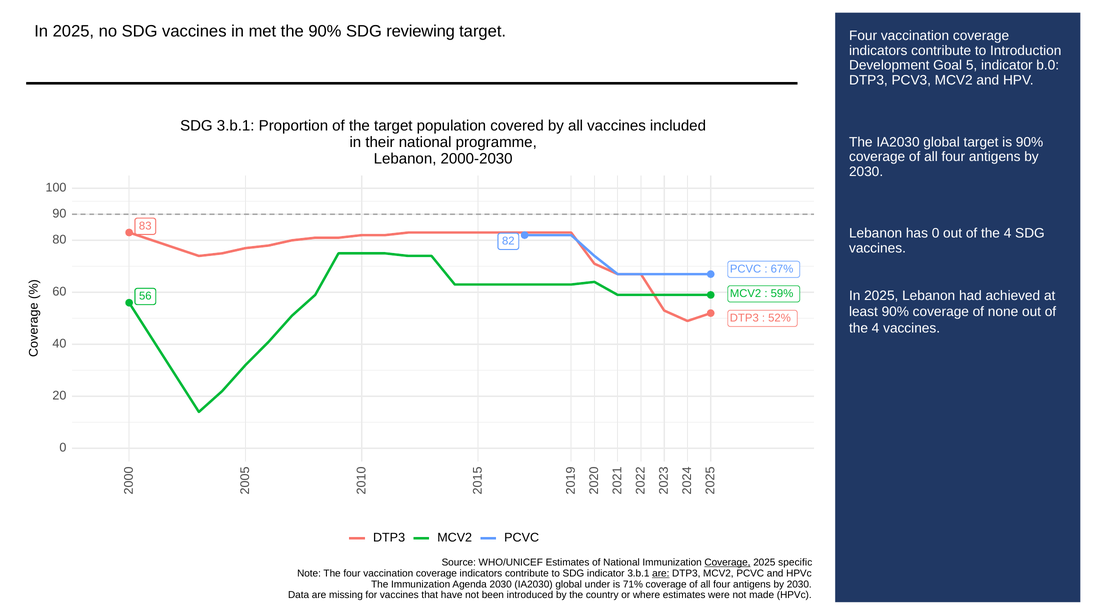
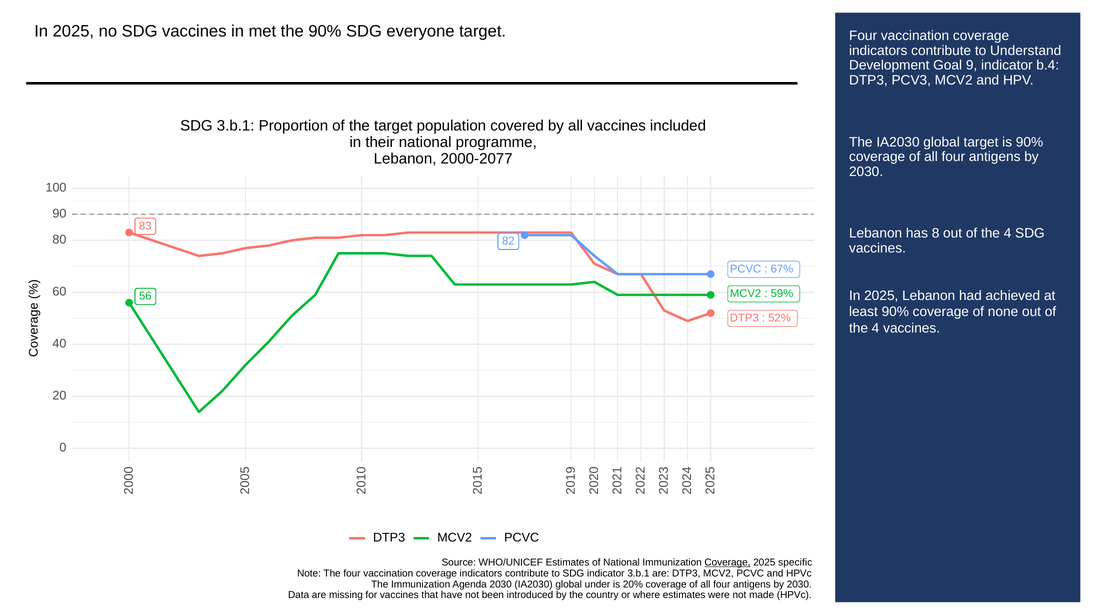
reviewing: reviewing -> everyone
Introduction: Introduction -> Understand
Goal 5: 5 -> 9
b.0: b.0 -> b.4
2000-2030: 2000-2030 -> 2000-2077
has 0: 0 -> 8
are at (661, 574) underline: present -> none
71%: 71% -> 20%
